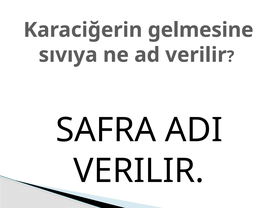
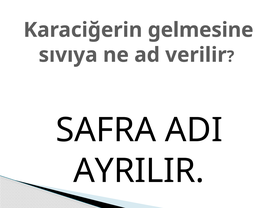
VERILIR at (139, 171): VERILIR -> AYRILIR
